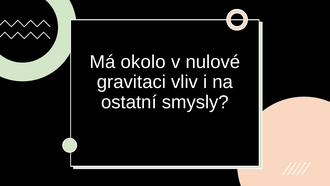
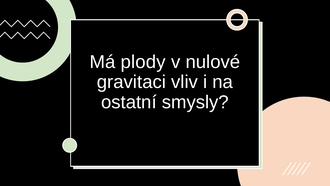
okolo: okolo -> plody
